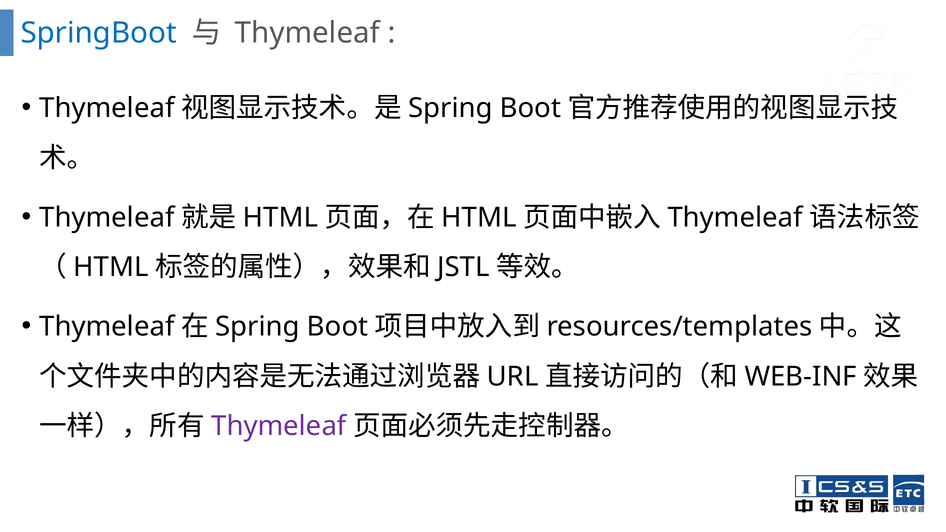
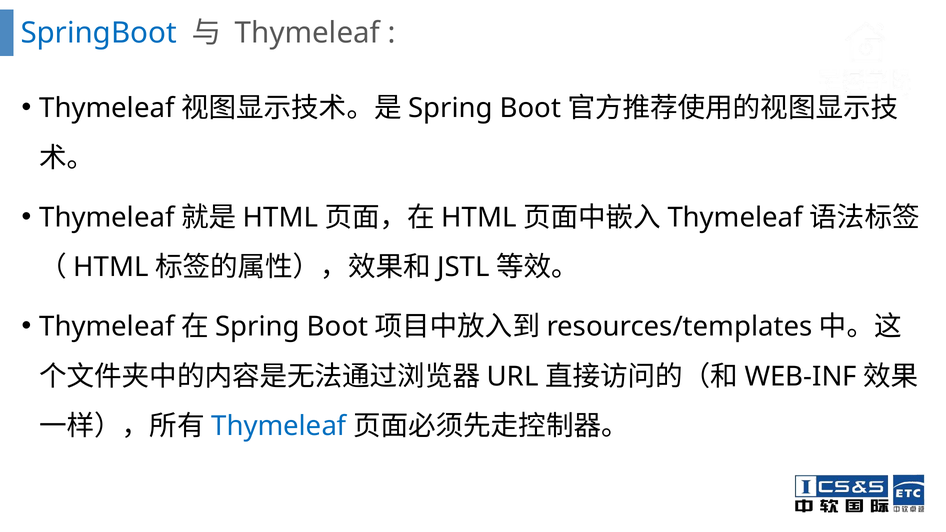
Thymeleaf at (279, 426) colour: purple -> blue
